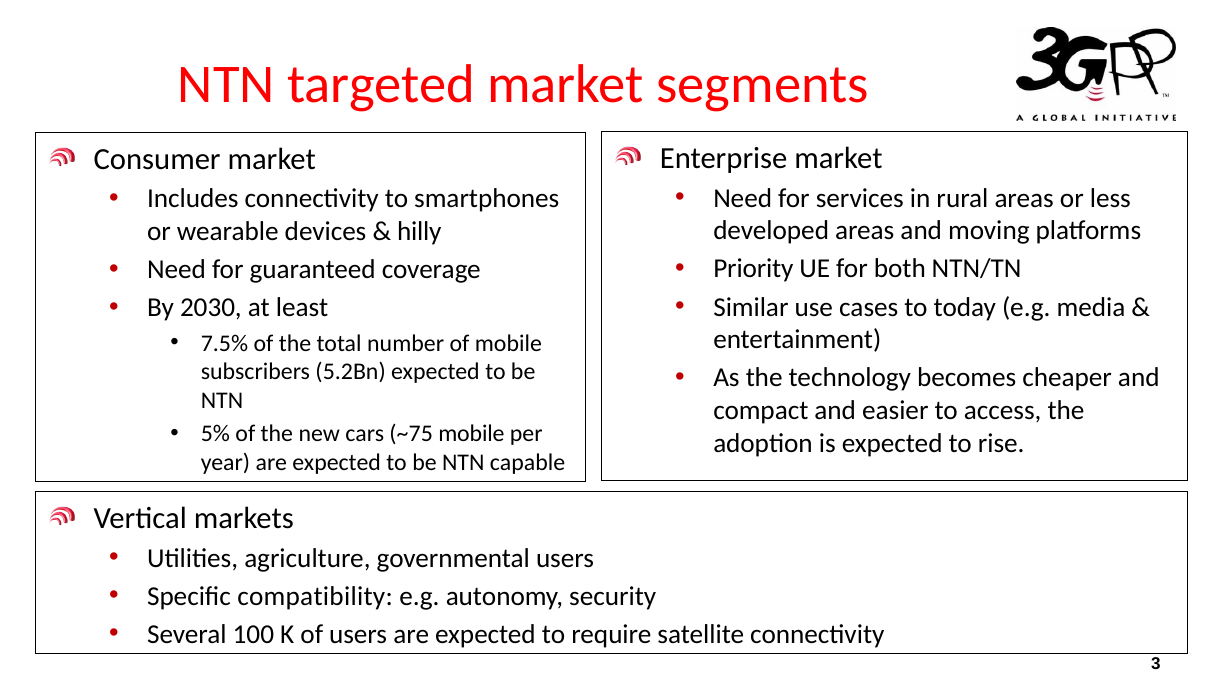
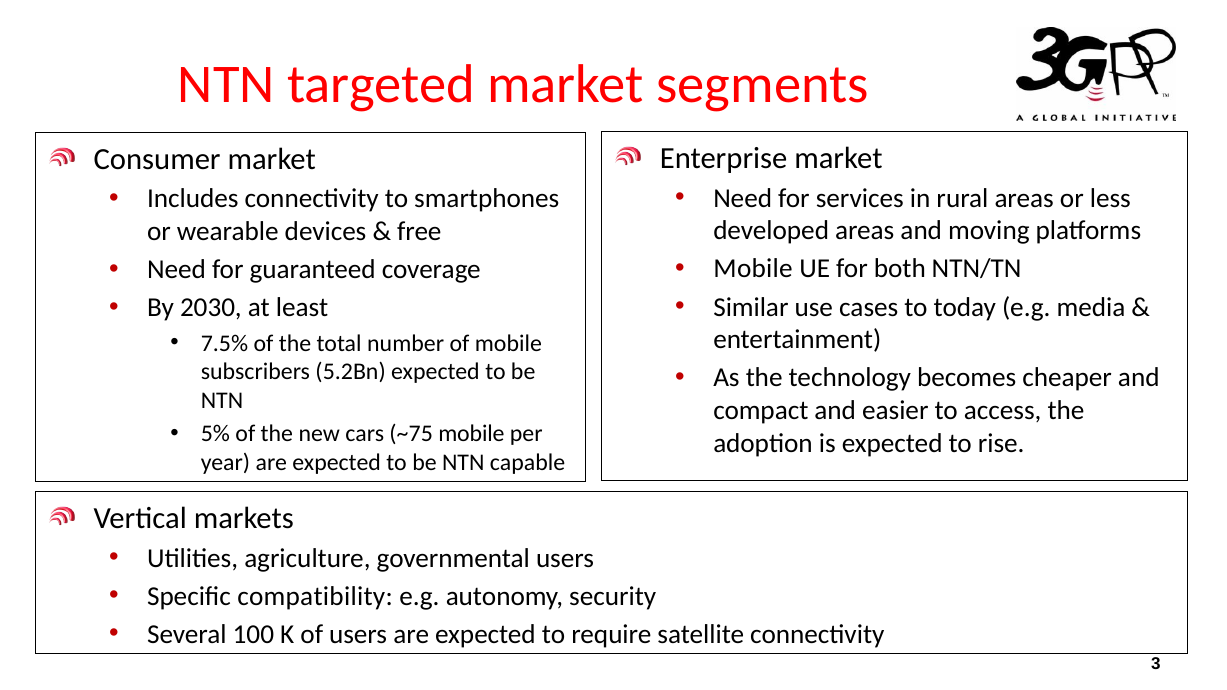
hilly: hilly -> free
Priority at (753, 269): Priority -> Mobile
